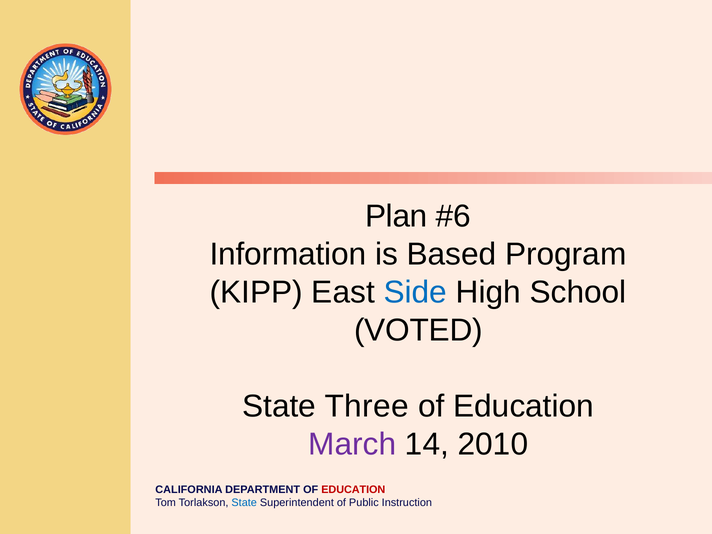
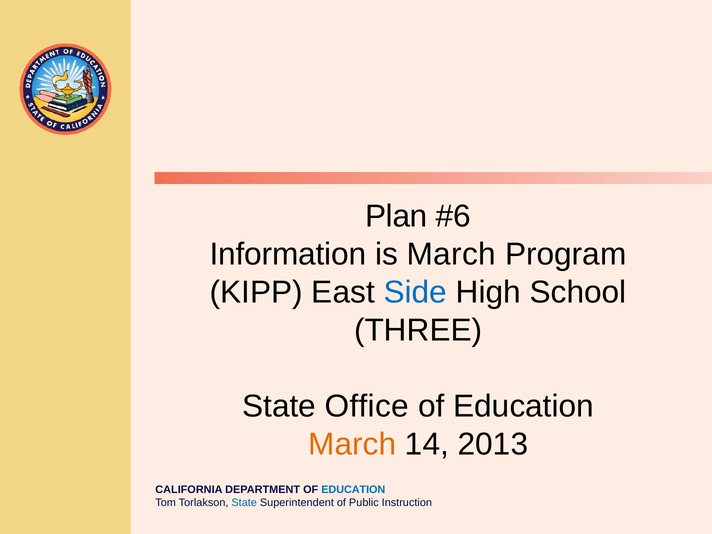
is Based: Based -> March
VOTED: VOTED -> THREE
Three: Three -> Office
March at (352, 444) colour: purple -> orange
2010: 2010 -> 2013
EDUCATION at (353, 490) colour: red -> blue
